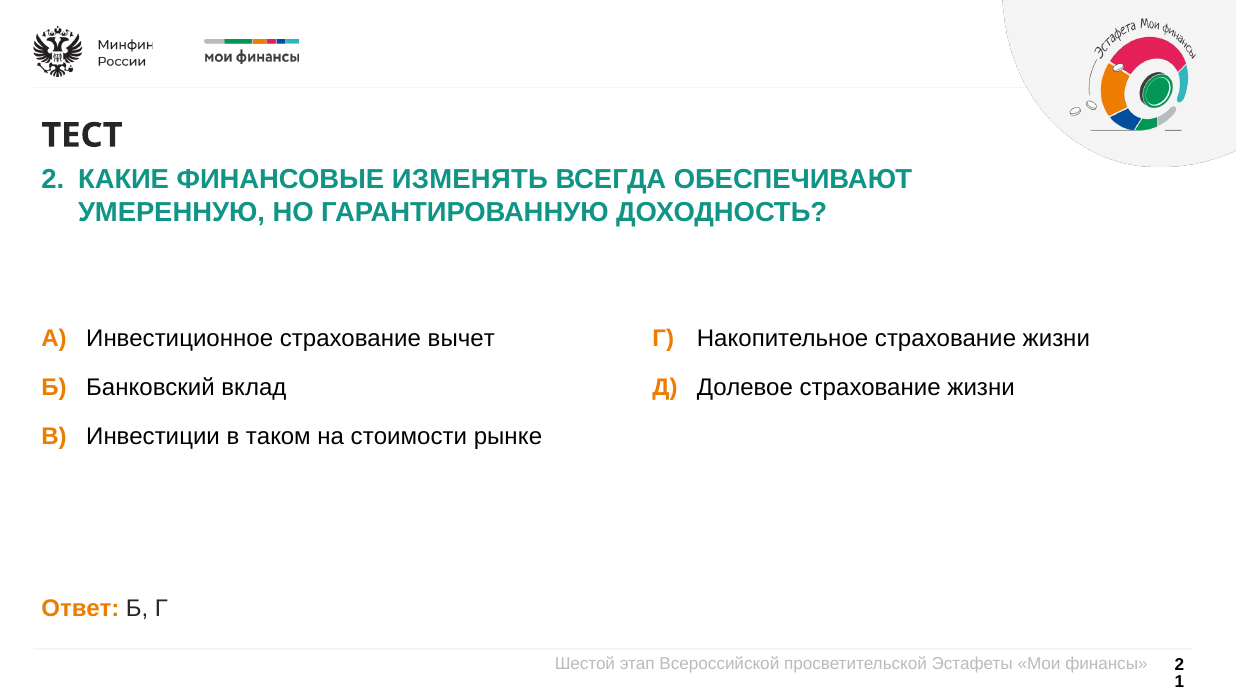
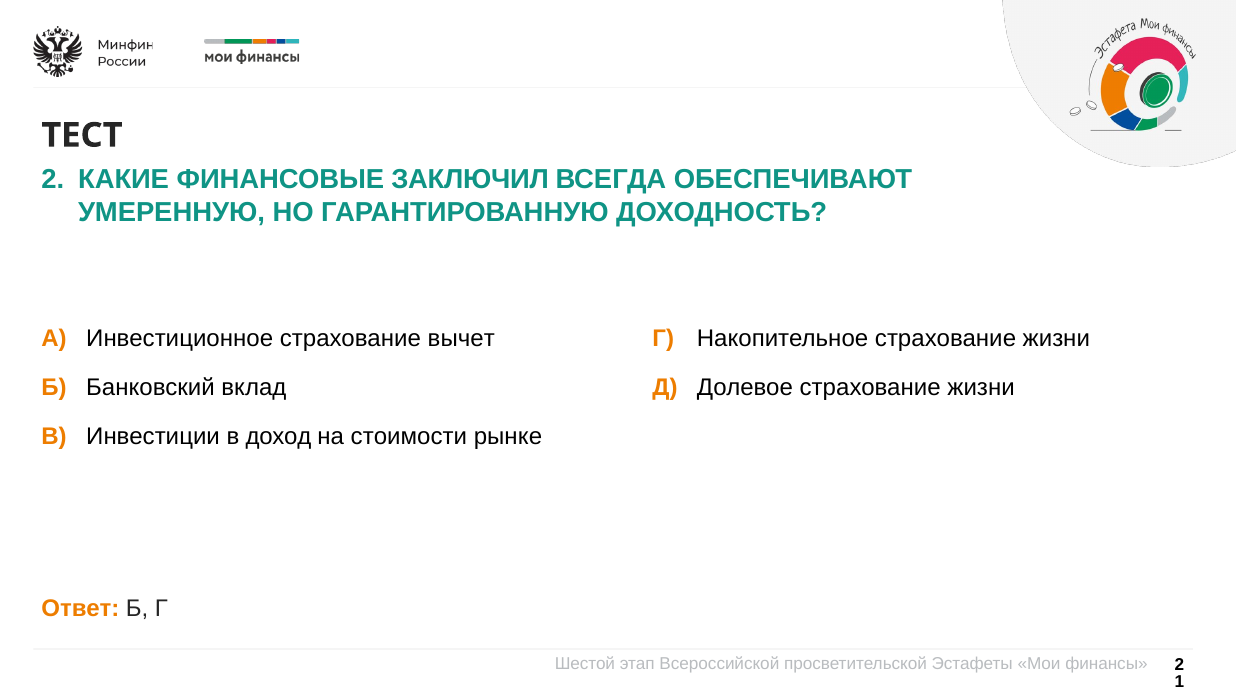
ИЗМЕНЯТЬ: ИЗМЕНЯТЬ -> ЗАКЛЮЧИЛ
таком: таком -> доход
